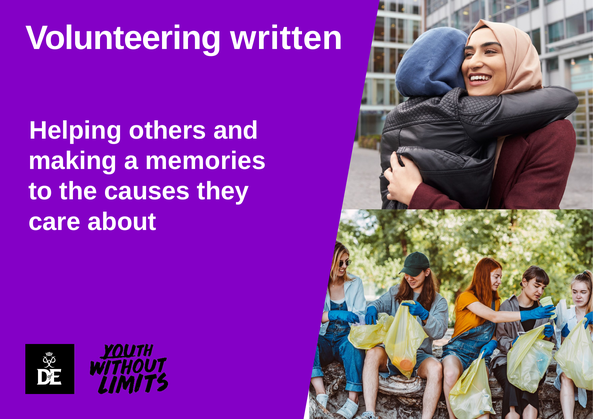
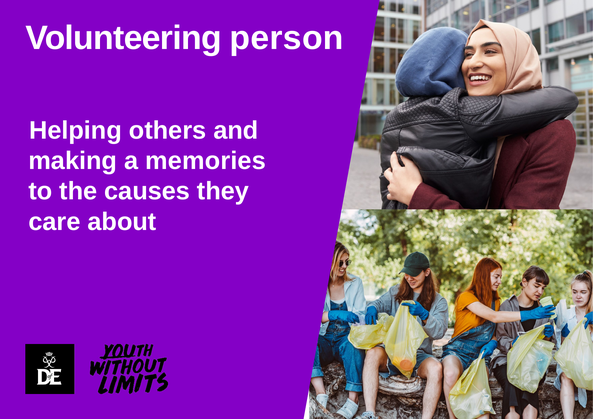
written: written -> person
